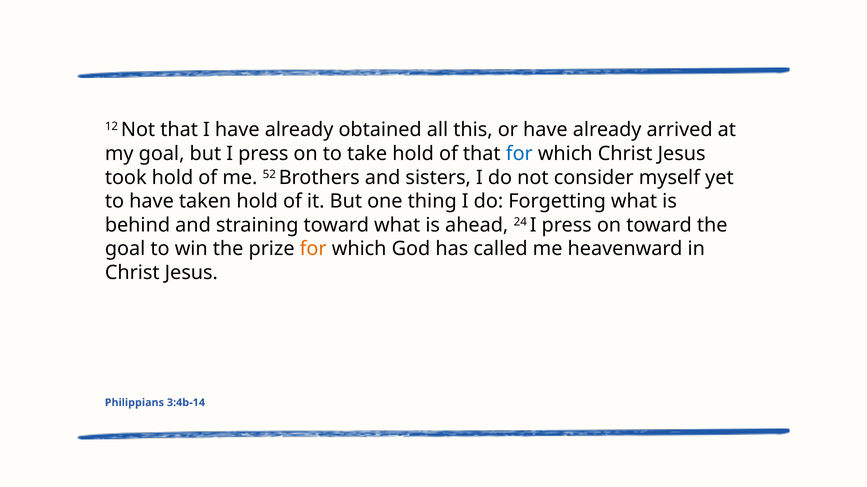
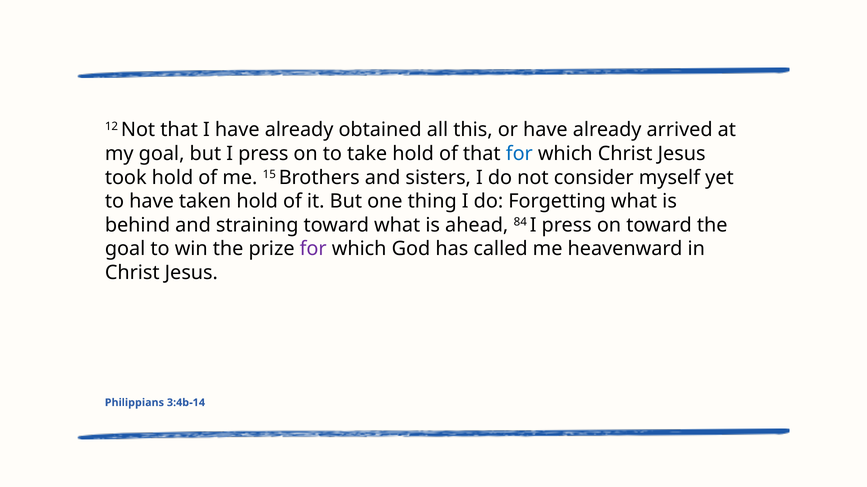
52: 52 -> 15
24: 24 -> 84
for at (313, 249) colour: orange -> purple
